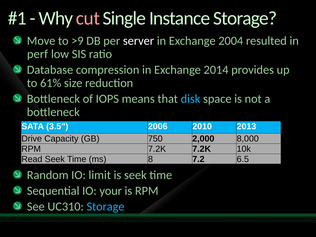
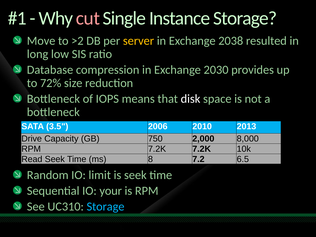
>9: >9 -> >2
server colour: white -> yellow
2004: 2004 -> 2038
perf: perf -> long
2014: 2014 -> 2030
61%: 61% -> 72%
disk colour: light blue -> white
